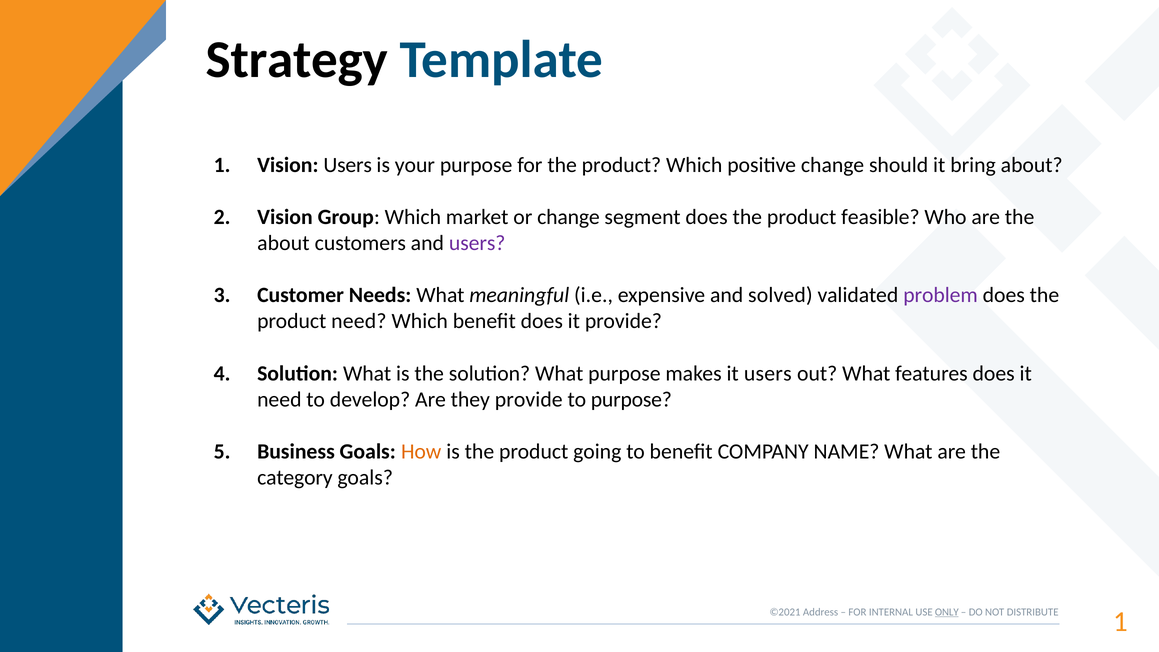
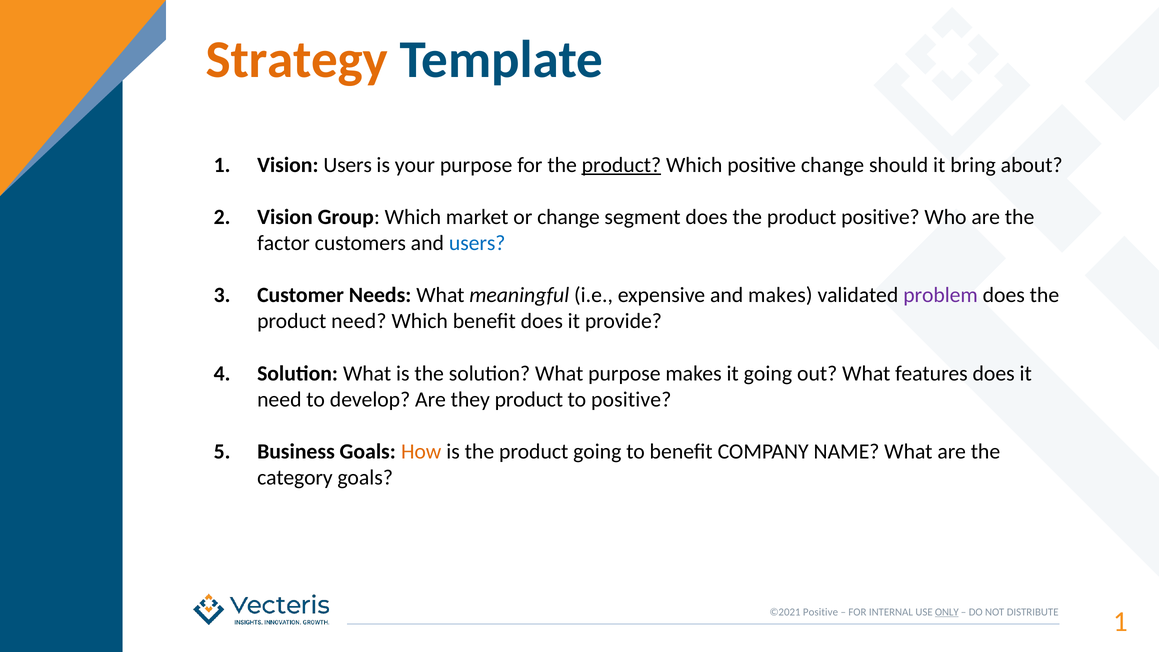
Strategy colour: black -> orange
product at (621, 165) underline: none -> present
product feasible: feasible -> positive
about at (283, 243): about -> factor
users at (477, 243) colour: purple -> blue
and solved: solved -> makes
it users: users -> going
they provide: provide -> product
to purpose: purpose -> positive
©2021 Address: Address -> Positive
